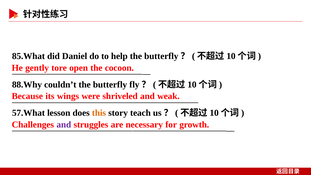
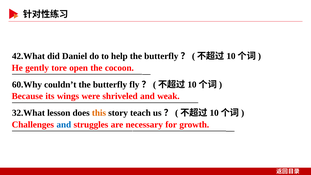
85.What: 85.What -> 42.What
88.Why: 88.Why -> 60.Why
57.What: 57.What -> 32.What
and at (64, 125) colour: purple -> blue
